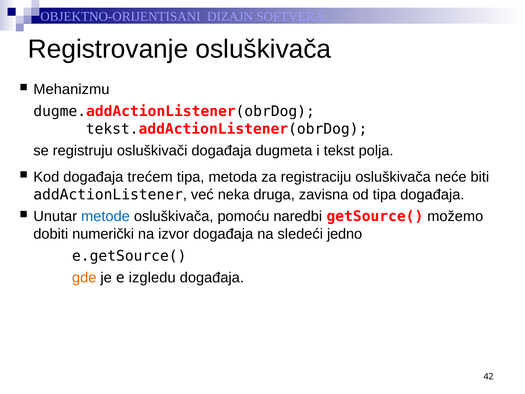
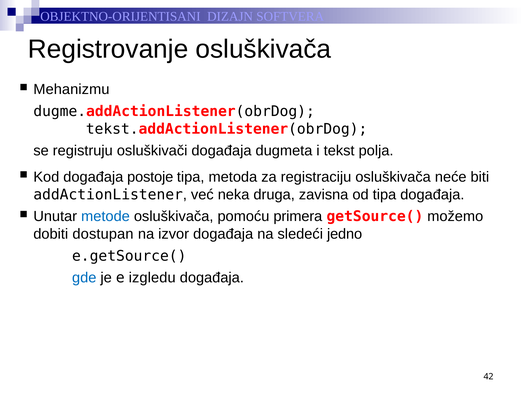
trećem: trećem -> postoje
naredbi: naredbi -> primera
numerički: numerički -> dostupan
gde colour: orange -> blue
